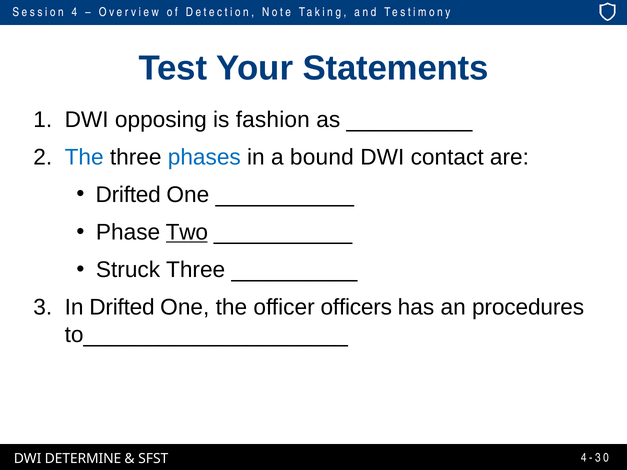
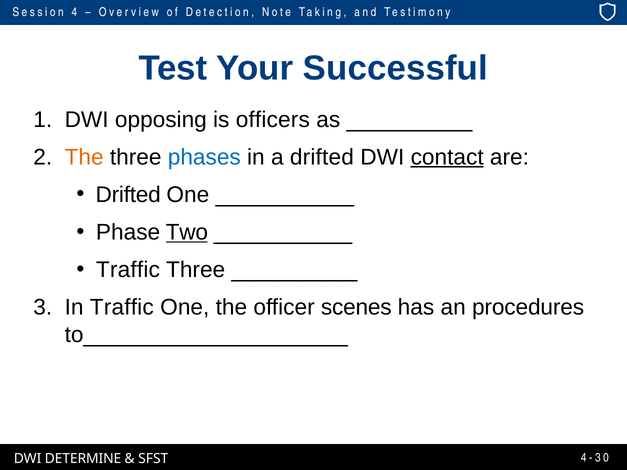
Statements: Statements -> Successful
fashion: fashion -> officers
The at (84, 157) colour: blue -> orange
a bound: bound -> drifted
contact underline: none -> present
Struck at (128, 270): Struck -> Traffic
In Drifted: Drifted -> Traffic
officers: officers -> scenes
